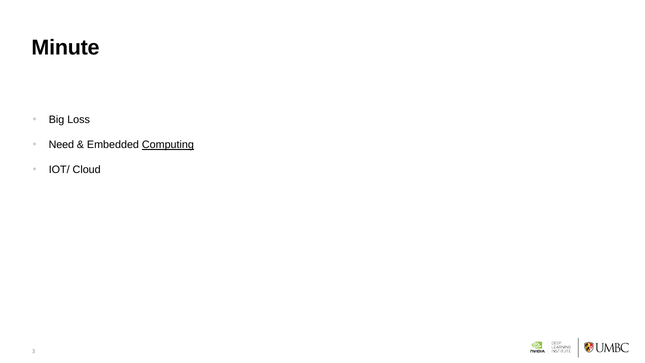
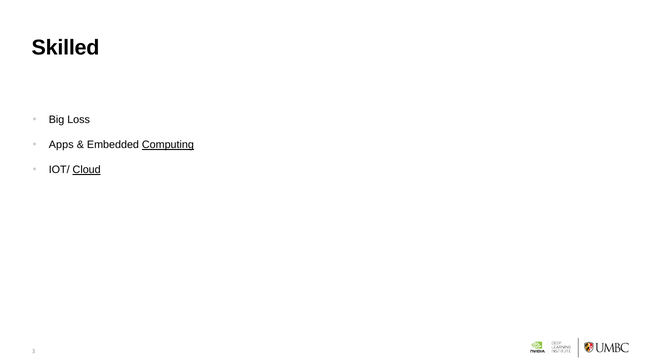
Minute: Minute -> Skilled
Need: Need -> Apps
Cloud underline: none -> present
